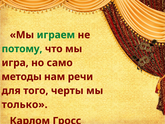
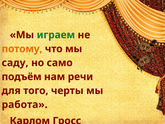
потому colour: green -> orange
игра: игра -> саду
методы: методы -> подъём
только: только -> работа
